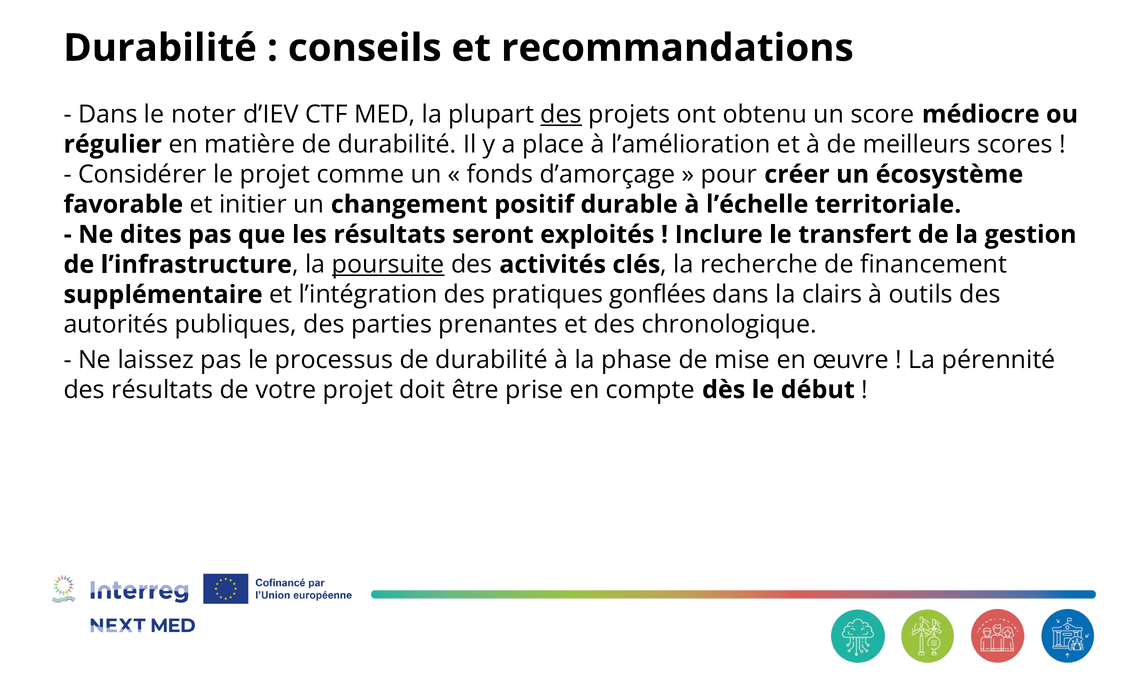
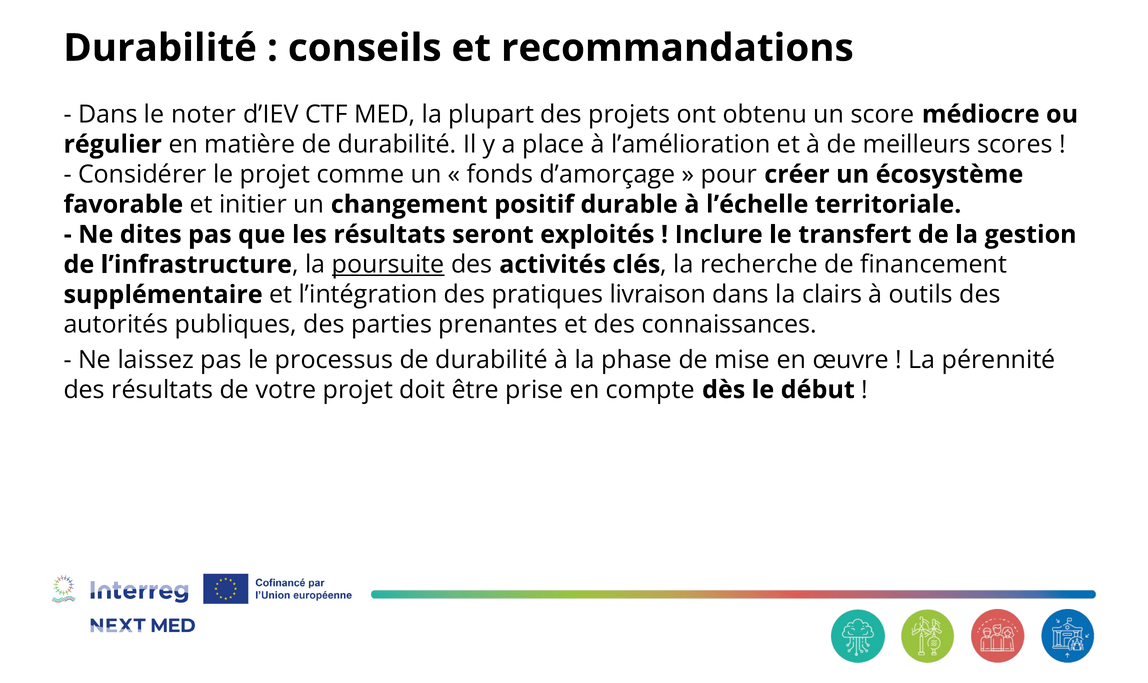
des at (561, 114) underline: present -> none
gonflées: gonflées -> livraison
chronologique: chronologique -> connaissances
